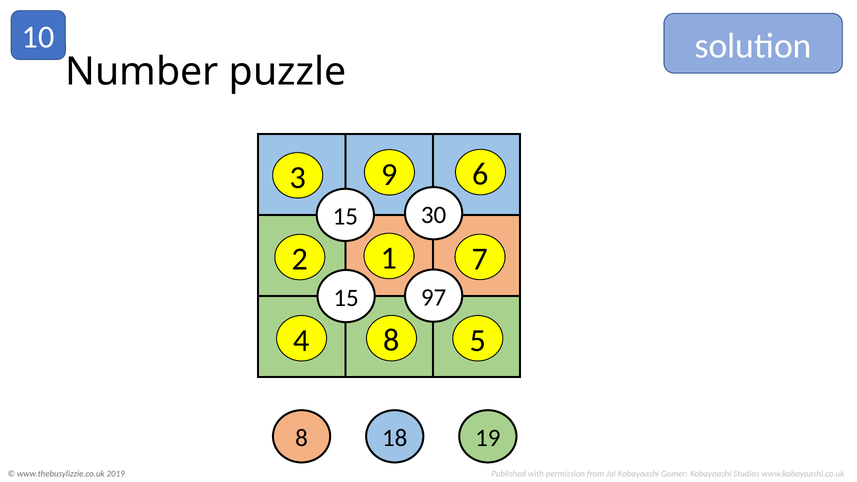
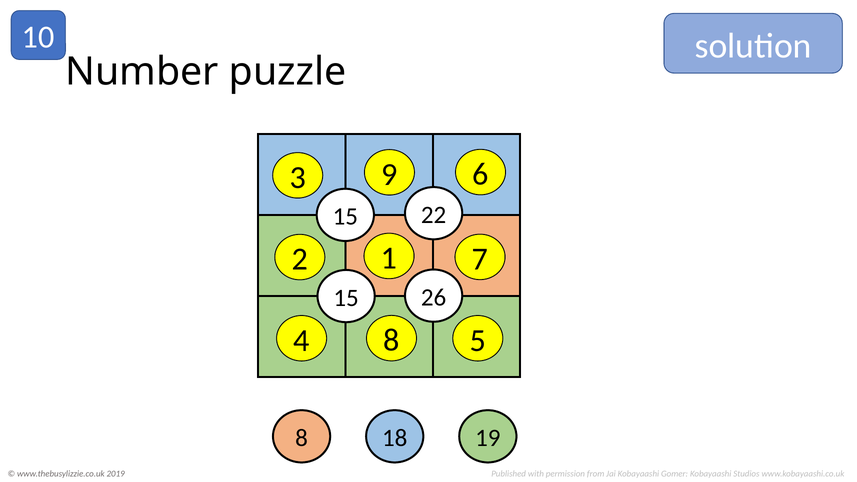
30: 30 -> 22
97: 97 -> 26
